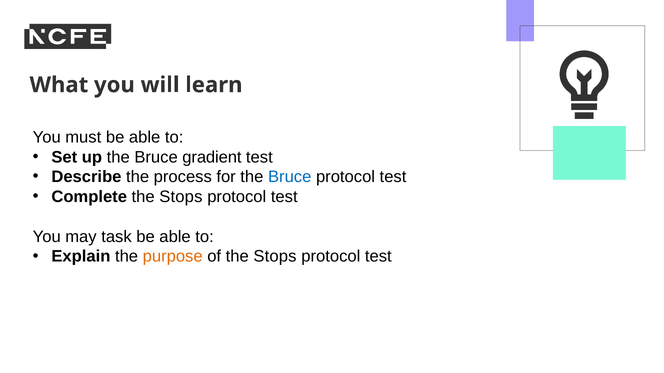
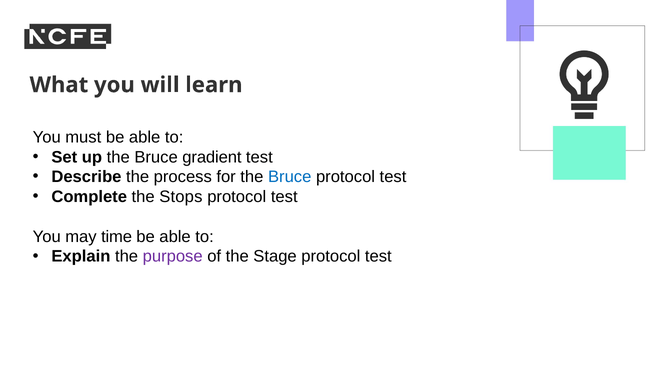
task: task -> time
purpose colour: orange -> purple
of the Stops: Stops -> Stage
